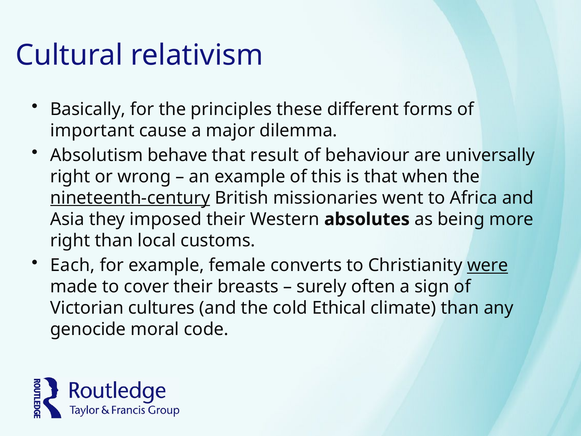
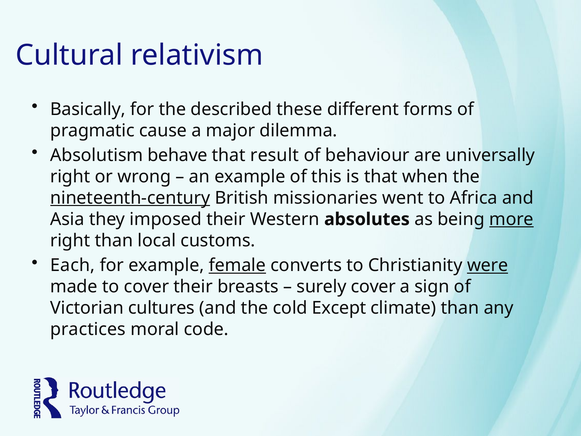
principles: principles -> described
important: important -> pragmatic
more underline: none -> present
female underline: none -> present
surely often: often -> cover
Ethical: Ethical -> Except
genocide: genocide -> practices
